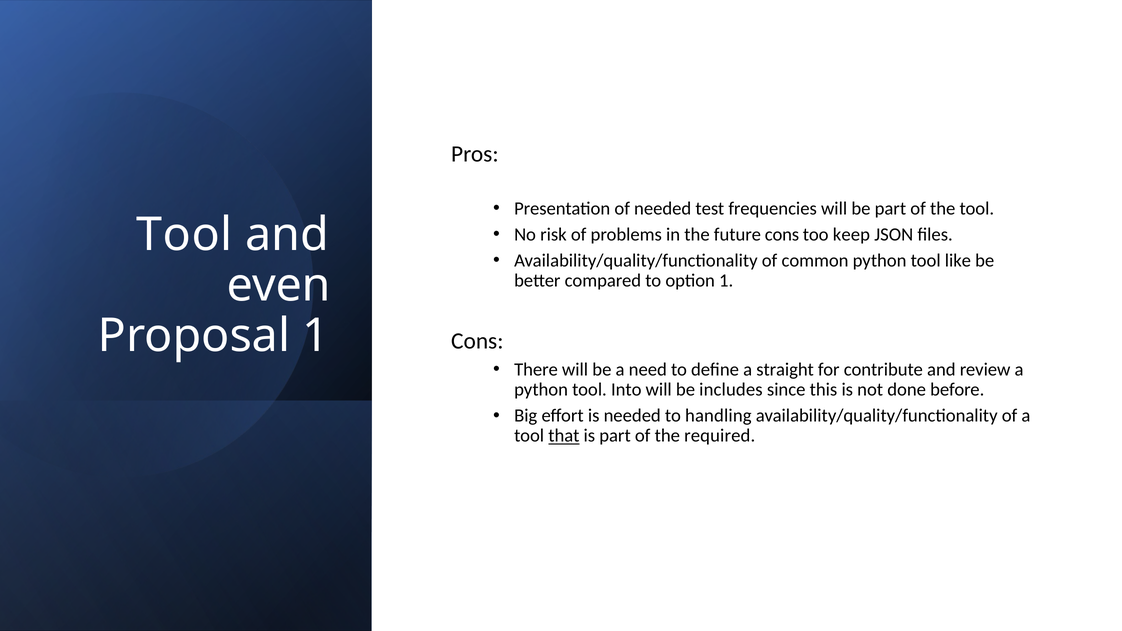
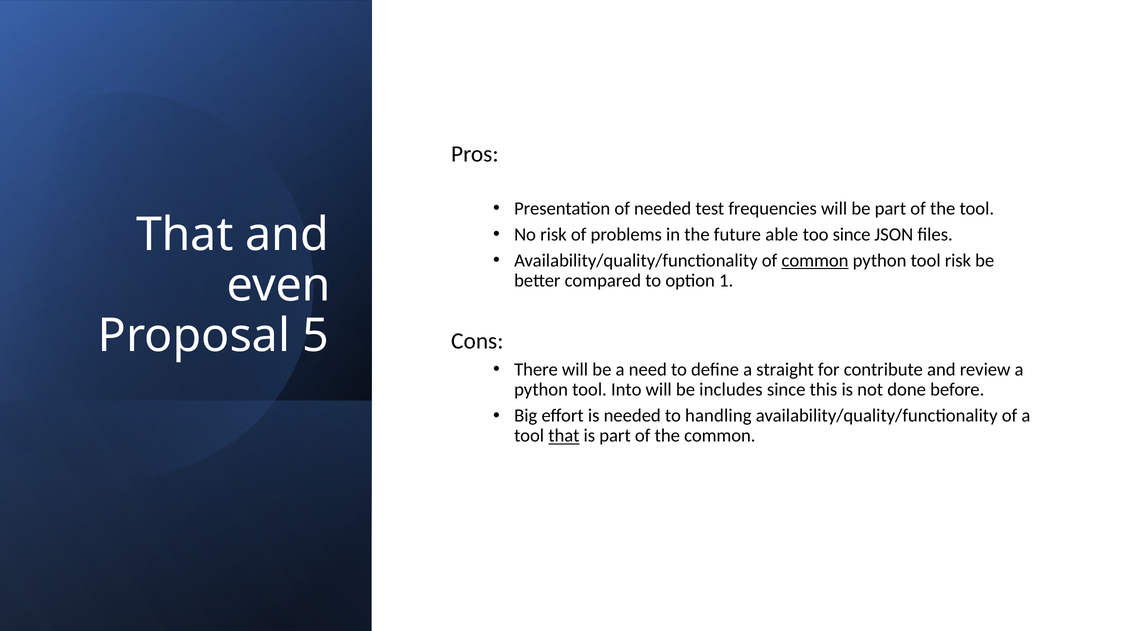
Tool at (184, 235): Tool -> That
future cons: cons -> able
too keep: keep -> since
common at (815, 261) underline: none -> present
tool like: like -> risk
Proposal 1: 1 -> 5
the required: required -> common
